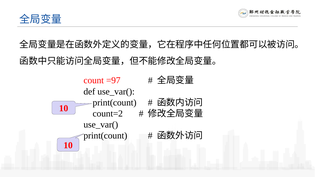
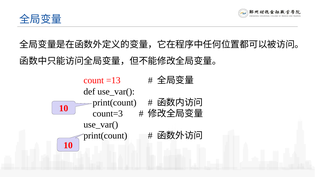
=97: =97 -> =13
count=2: count=2 -> count=3
